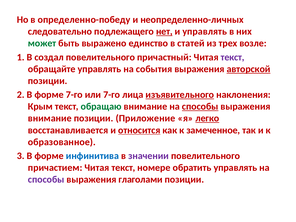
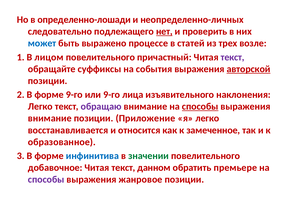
определенно-победу: определенно-победу -> определенно-лошади
и управлять: управлять -> проверить
может colour: green -> blue
единство: единство -> процессе
создал: создал -> лицом
обращайте управлять: управлять -> суффиксы
форме 7-го: 7-го -> 9-го
или 7-го: 7-го -> 9-го
изъявительного underline: present -> none
Крым at (40, 106): Крым -> Легко
обращаю colour: green -> purple
легко at (207, 118) underline: present -> none
относится underline: present -> none
значении colour: purple -> green
причастием: причастием -> добавочное
номере: номере -> данном
обратить управлять: управлять -> премьере
глаголами: глаголами -> жанровое
